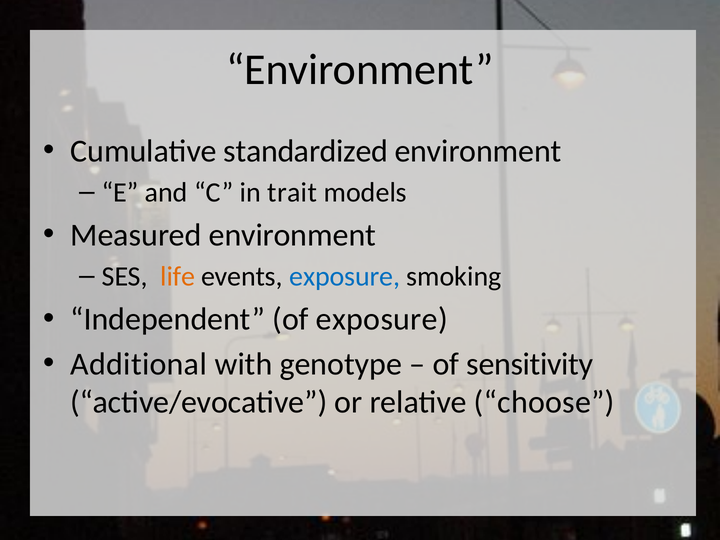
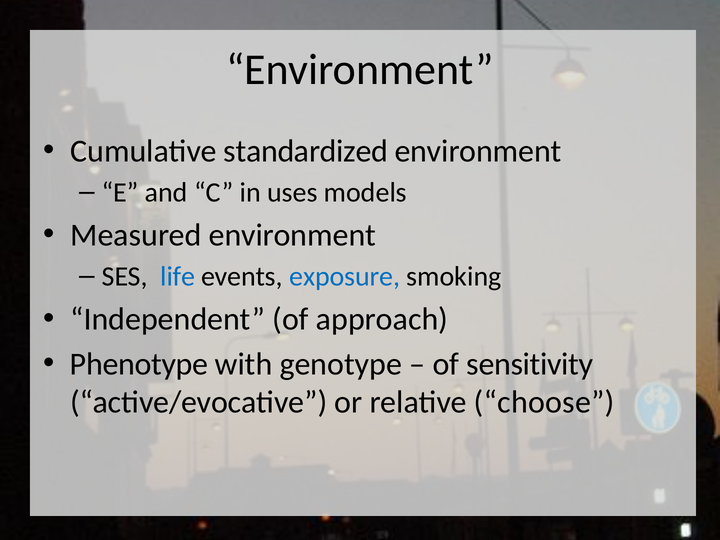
trait: trait -> uses
life colour: orange -> blue
of exposure: exposure -> approach
Additional: Additional -> Phenotype
